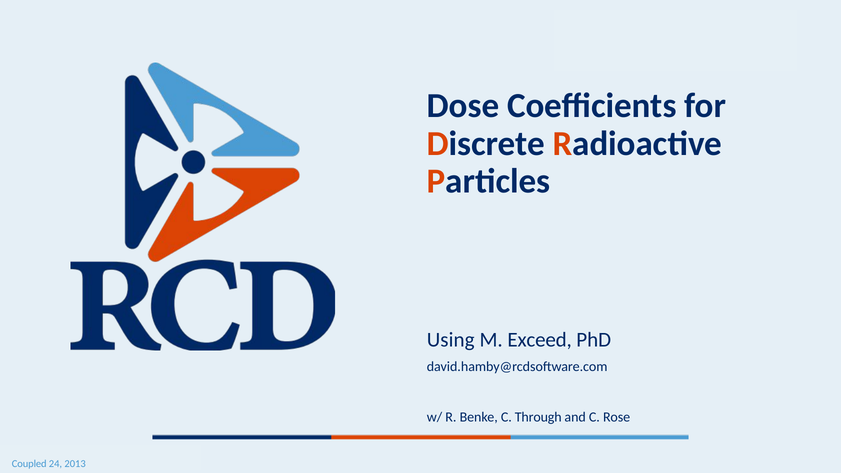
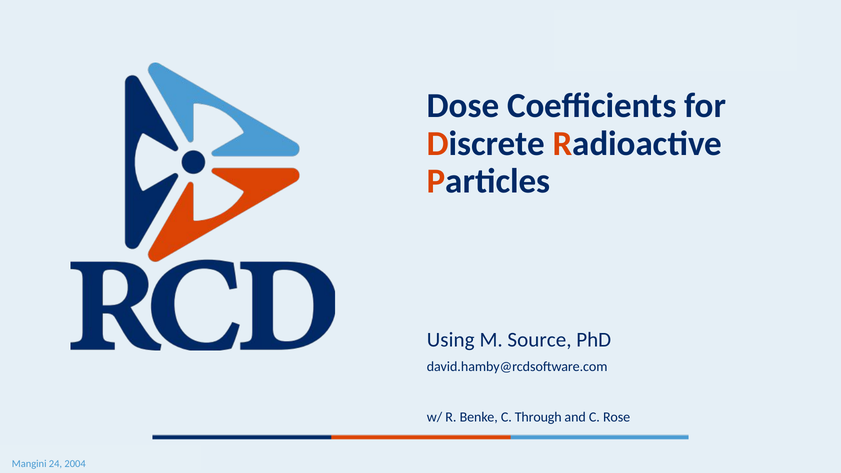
Exceed: Exceed -> Source
Coupled: Coupled -> Mangini
2013: 2013 -> 2004
